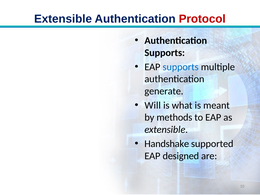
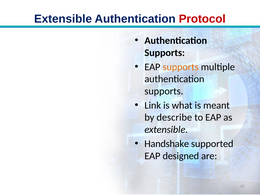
supports at (181, 67) colour: blue -> orange
generate at (164, 91): generate -> supports
Will: Will -> Link
methods: methods -> describe
